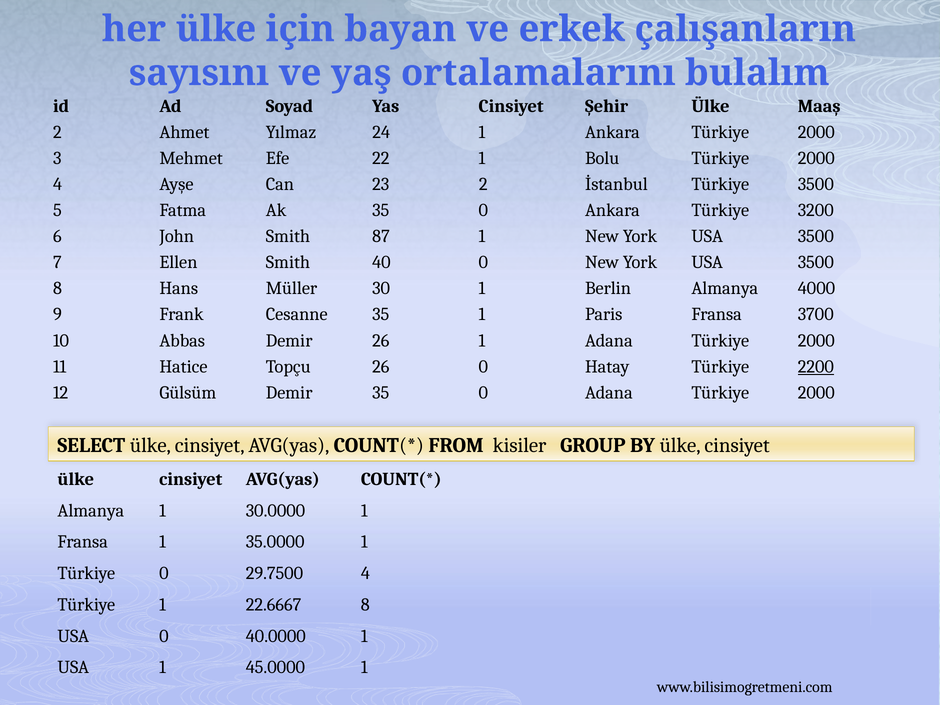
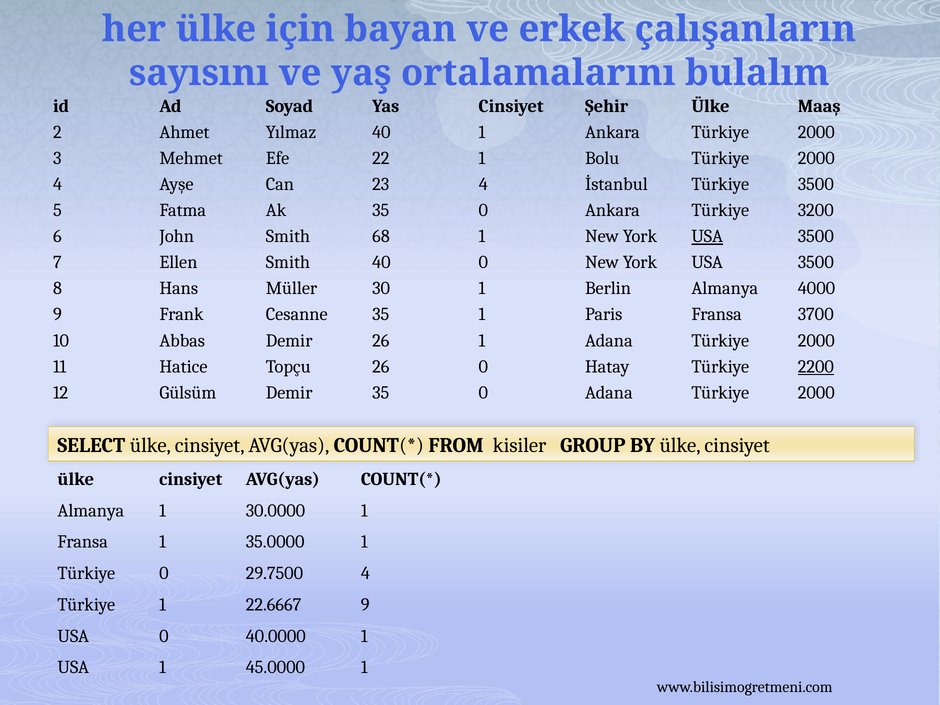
Yılmaz 24: 24 -> 40
23 2: 2 -> 4
87: 87 -> 68
USA at (707, 236) underline: none -> present
22.6667 8: 8 -> 9
